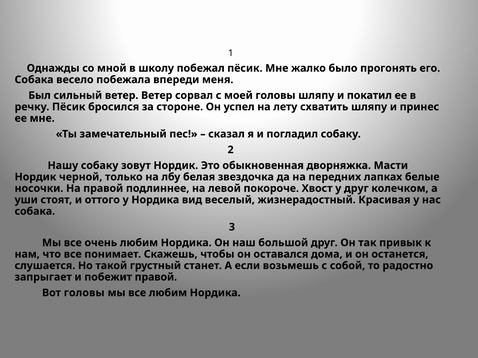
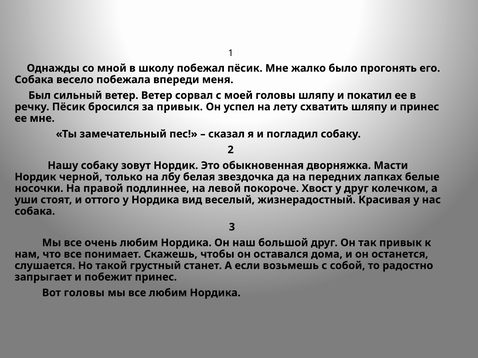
за стороне: стороне -> привык
побежит правой: правой -> принес
